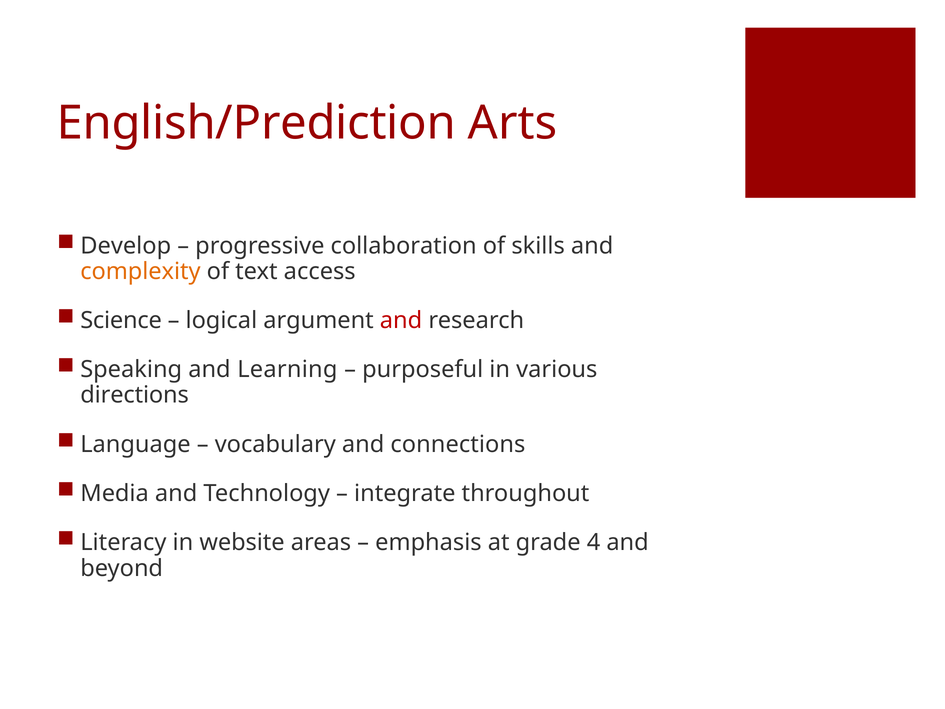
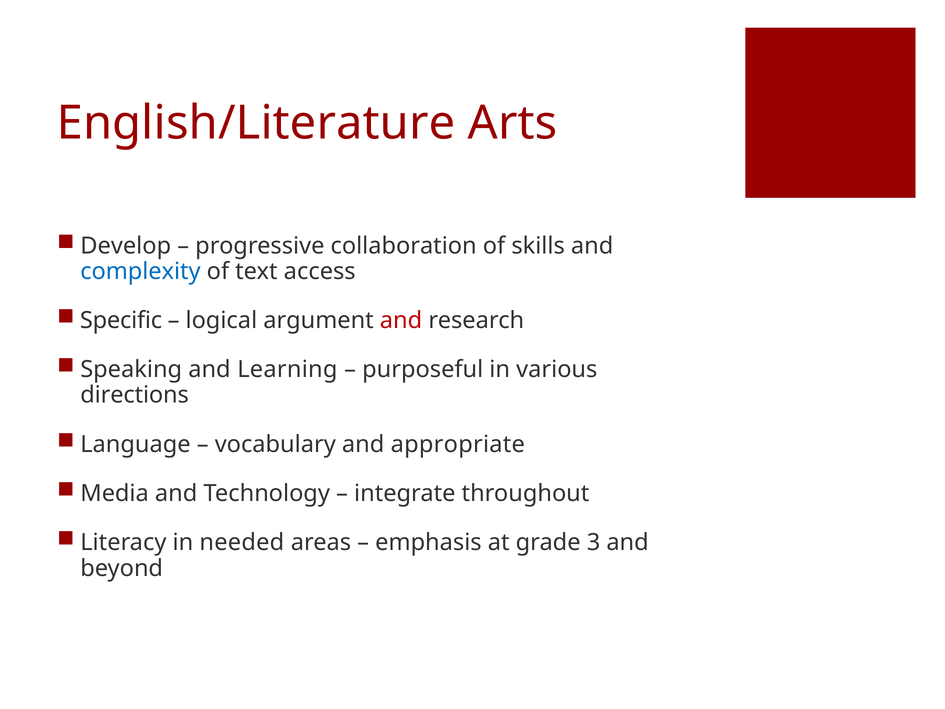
English/Prediction: English/Prediction -> English/Literature
complexity colour: orange -> blue
Science: Science -> Specific
connections: connections -> appropriate
website: website -> needed
4: 4 -> 3
